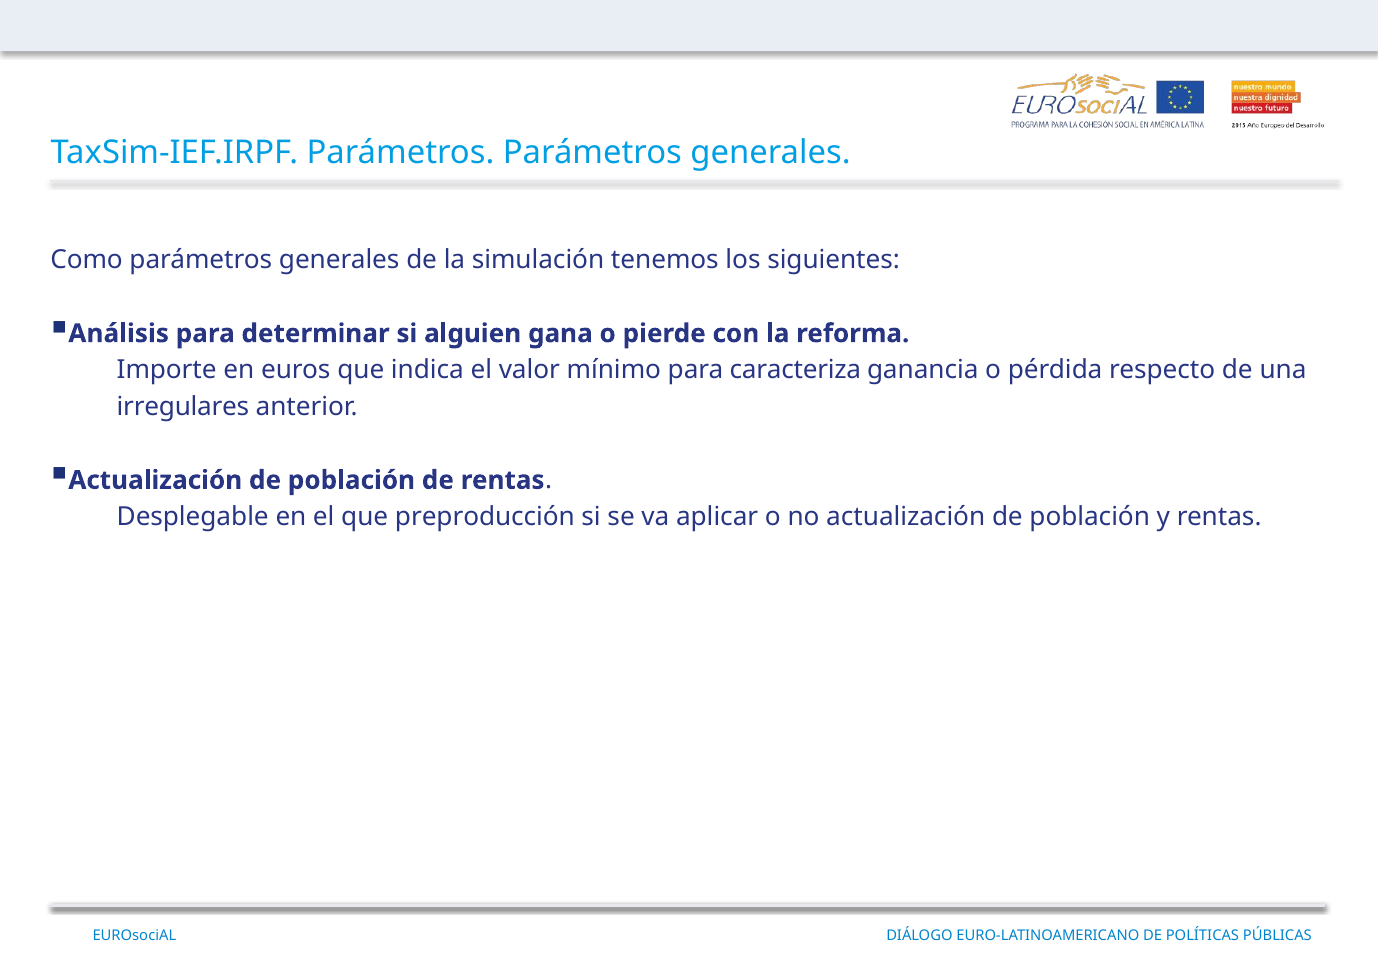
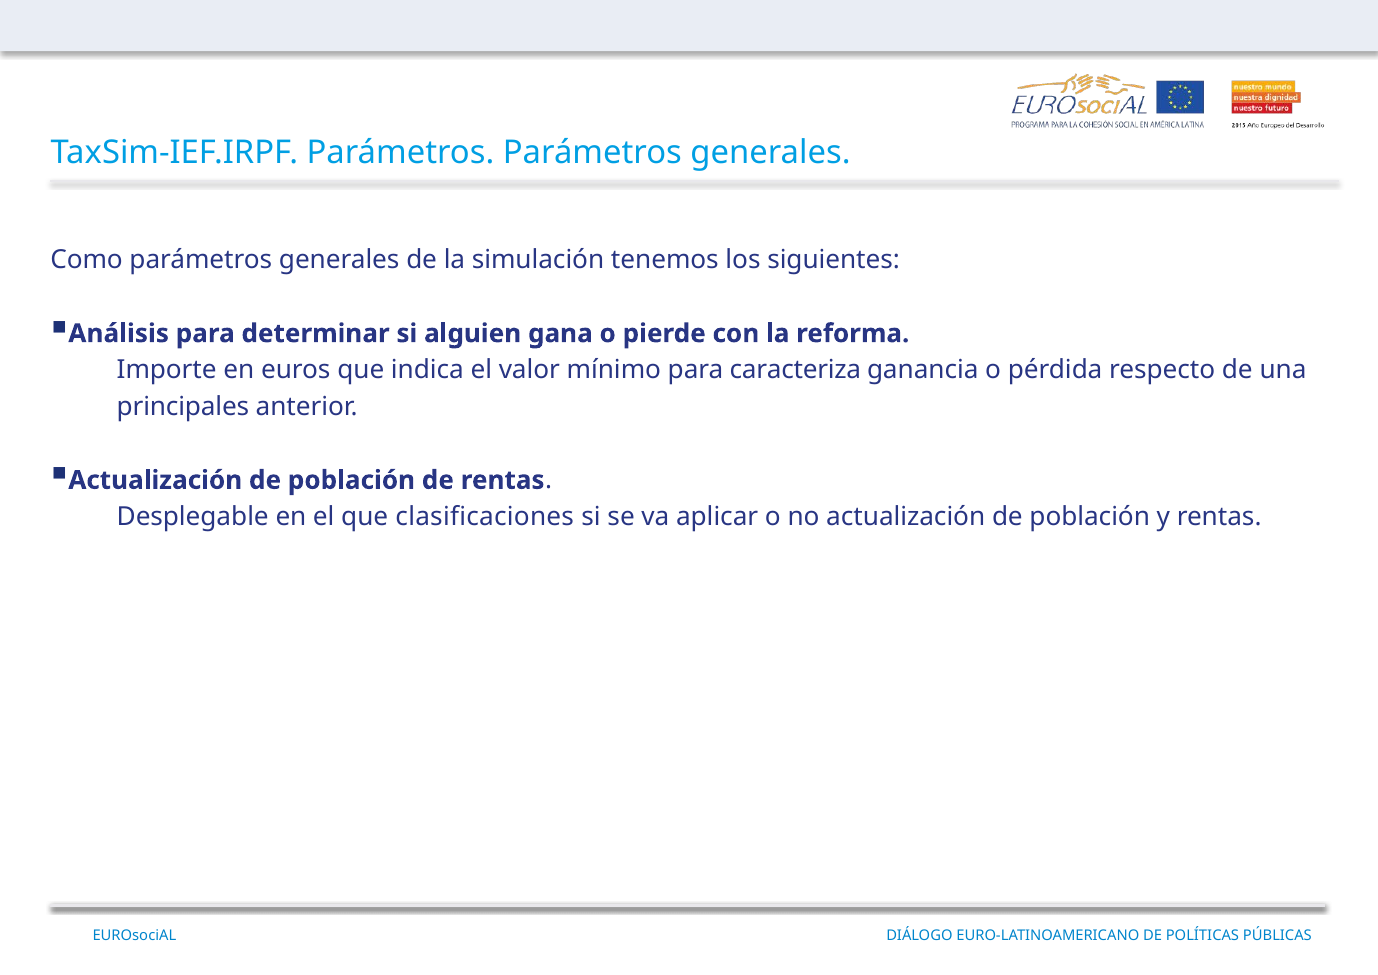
irregulares: irregulares -> principales
preproducción: preproducción -> clasificaciones
